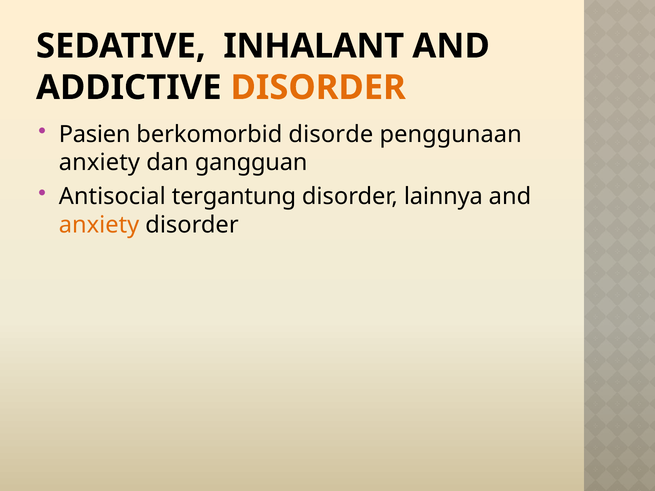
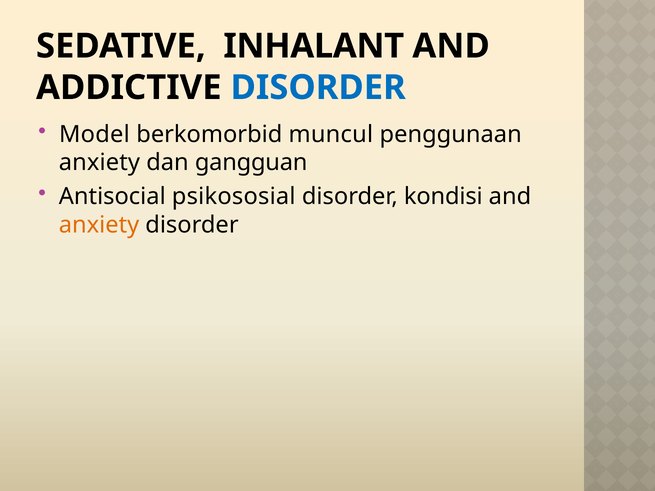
DISORDER at (318, 88) colour: orange -> blue
Pasien: Pasien -> Model
disorde: disorde -> muncul
tergantung: tergantung -> psikososial
lainnya: lainnya -> kondisi
